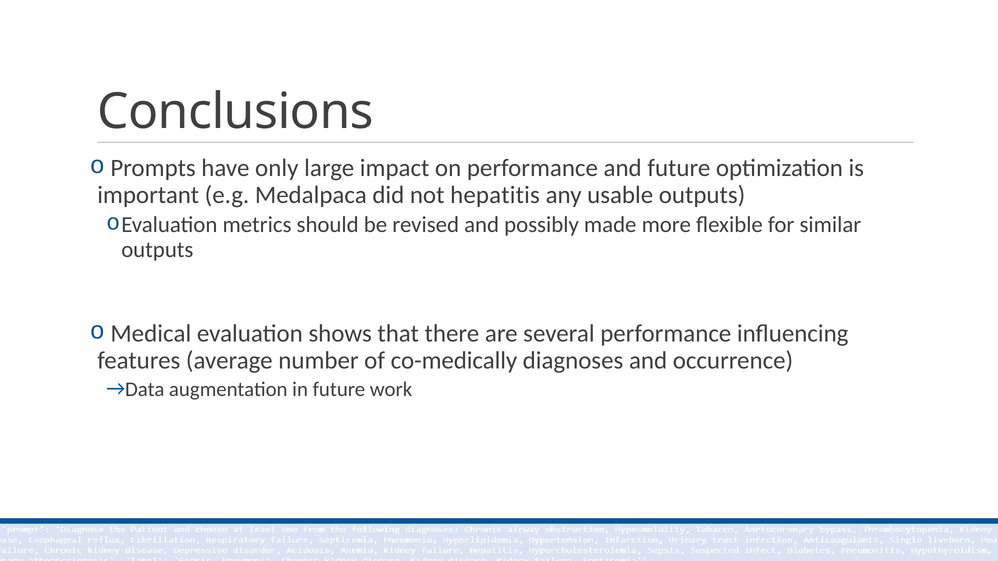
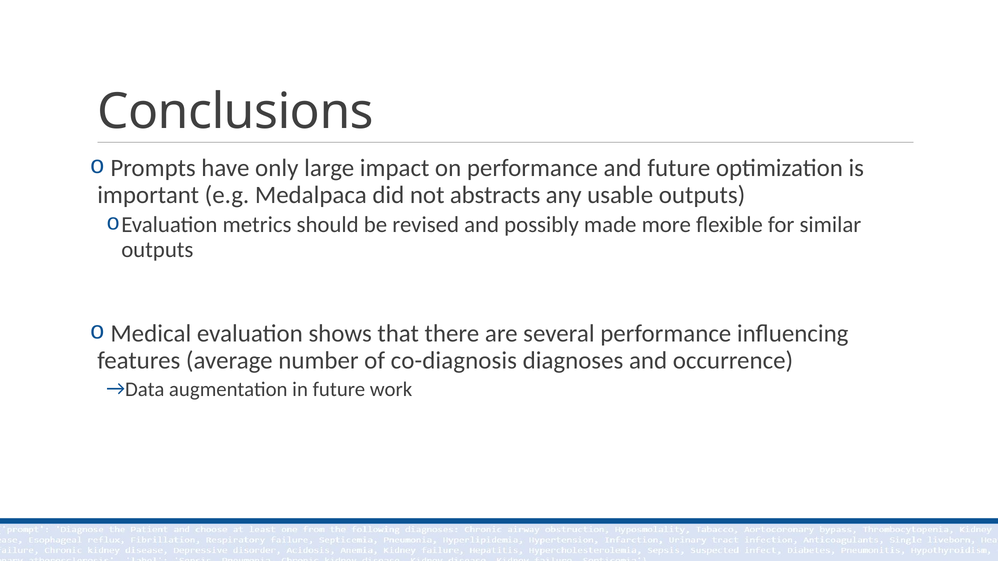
hepatitis: hepatitis -> abstracts
co-medically: co-medically -> co-diagnosis
